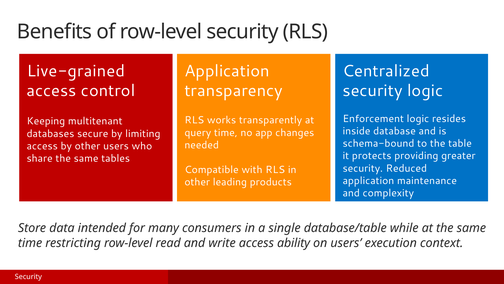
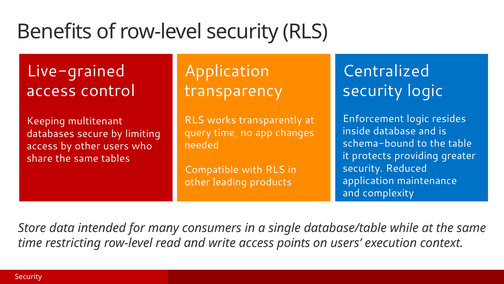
ability: ability -> points
